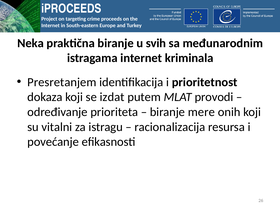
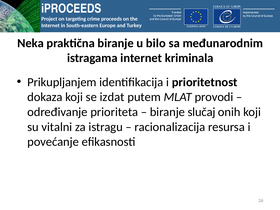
svih: svih -> bilo
Presretanjem: Presretanjem -> Prikupljanjem
mere: mere -> slučaj
